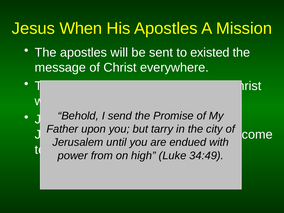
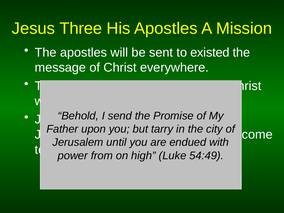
When: When -> Three
34:49: 34:49 -> 54:49
